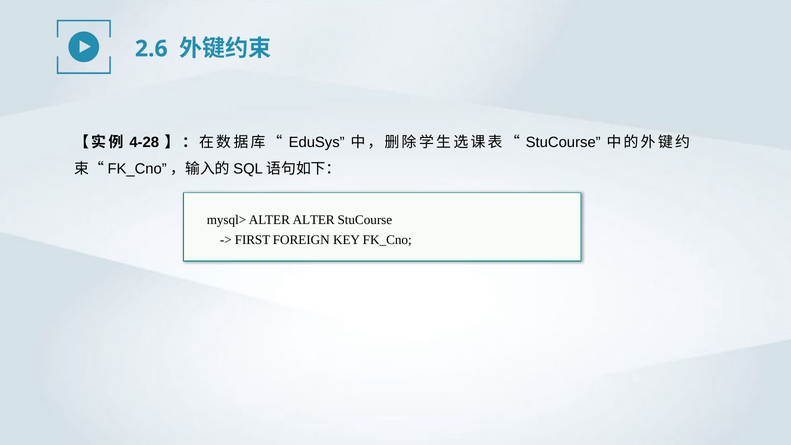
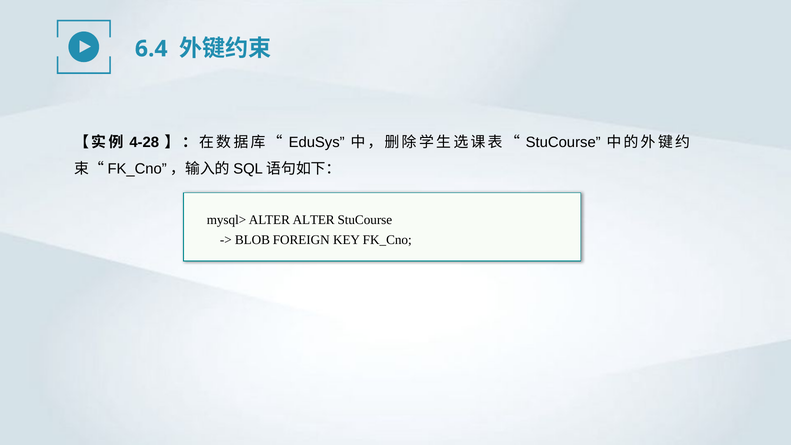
2.6: 2.6 -> 6.4
FIRST: FIRST -> BLOB
